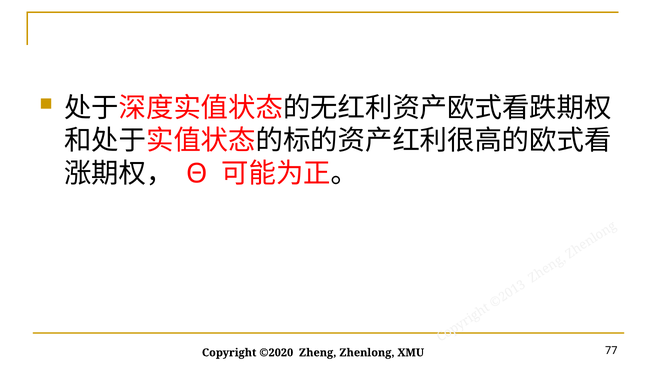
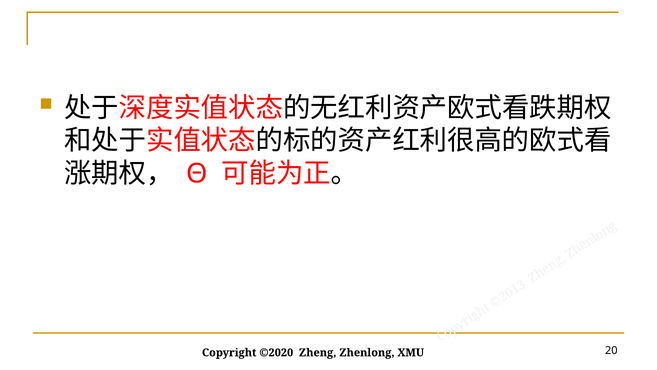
77: 77 -> 20
